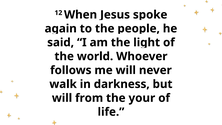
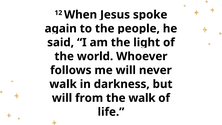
your at (142, 98): your -> walk
